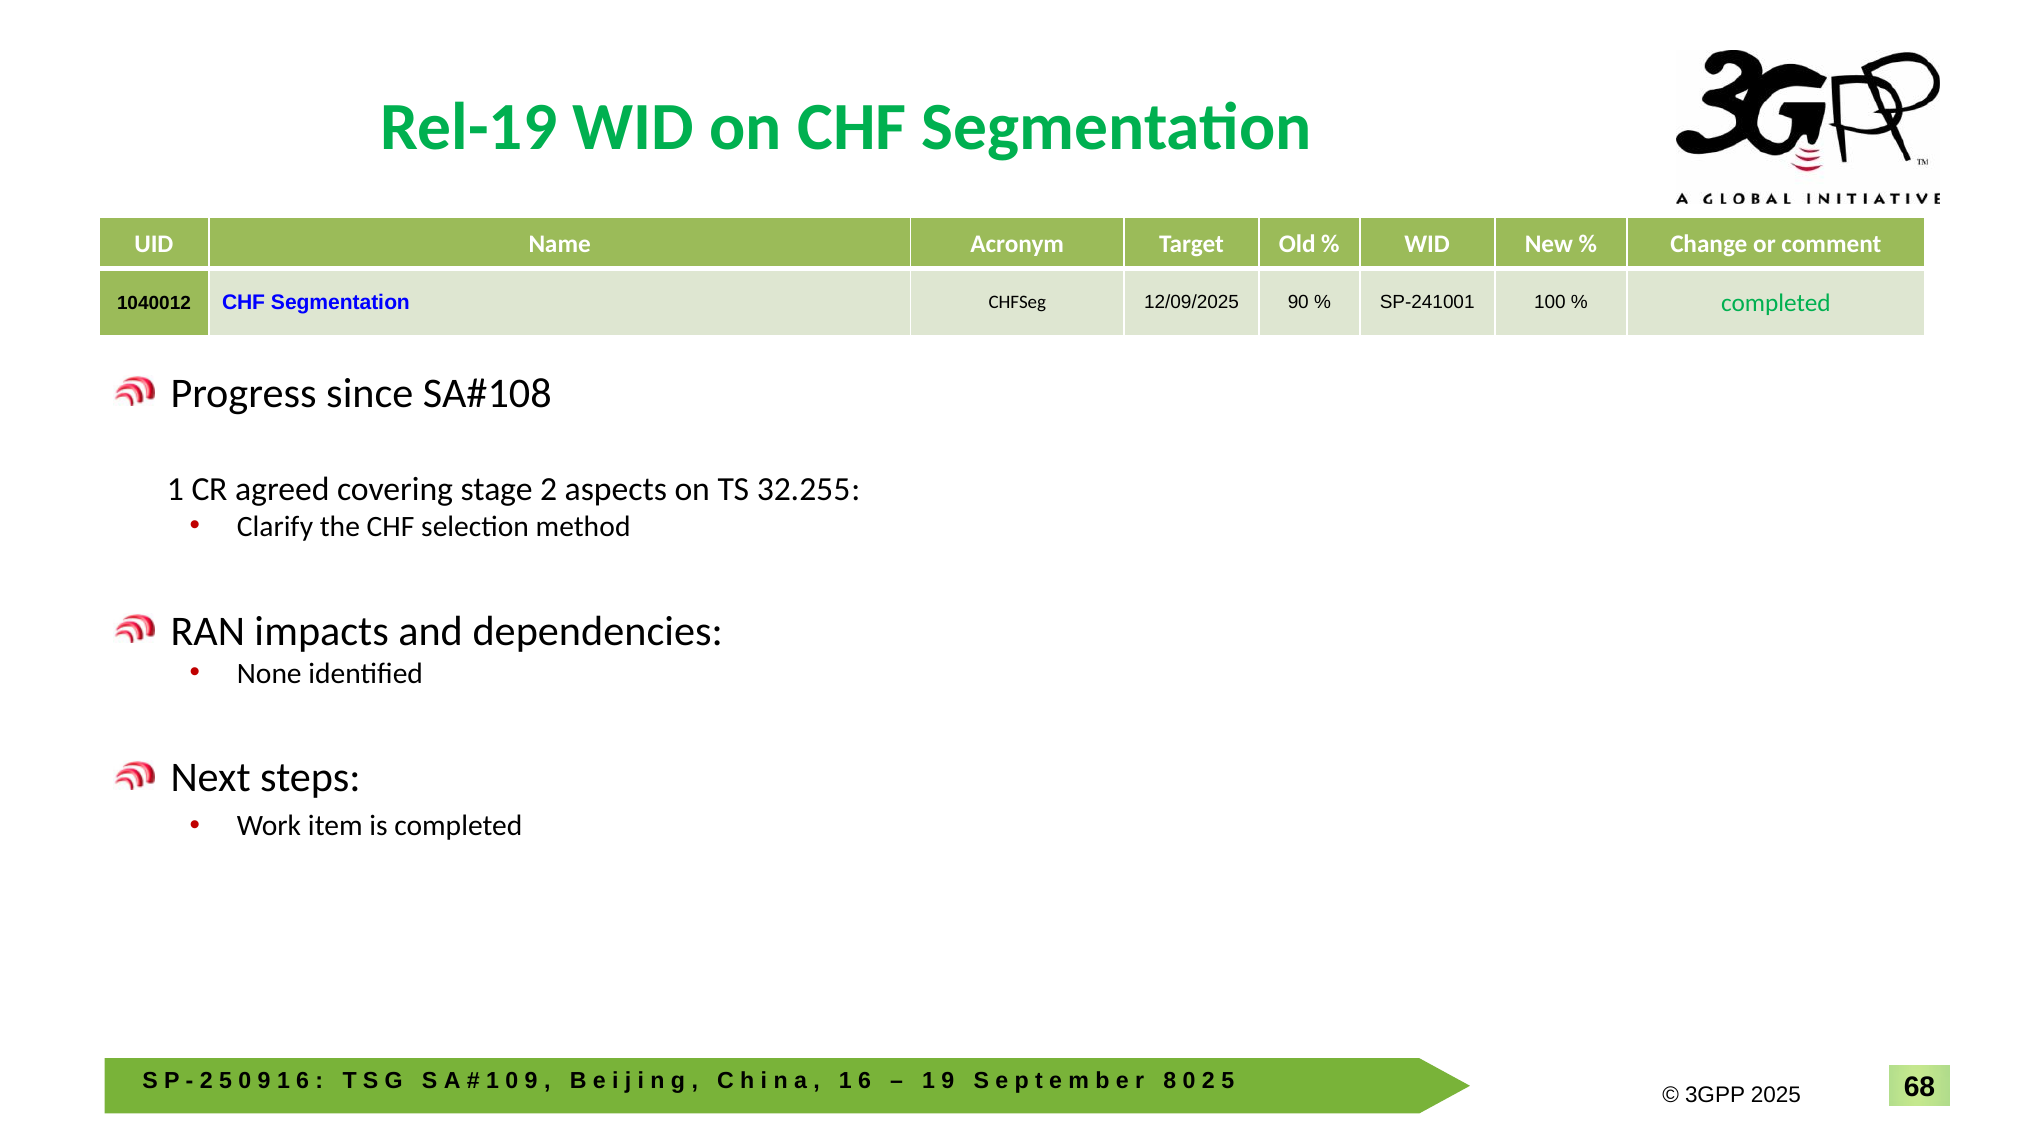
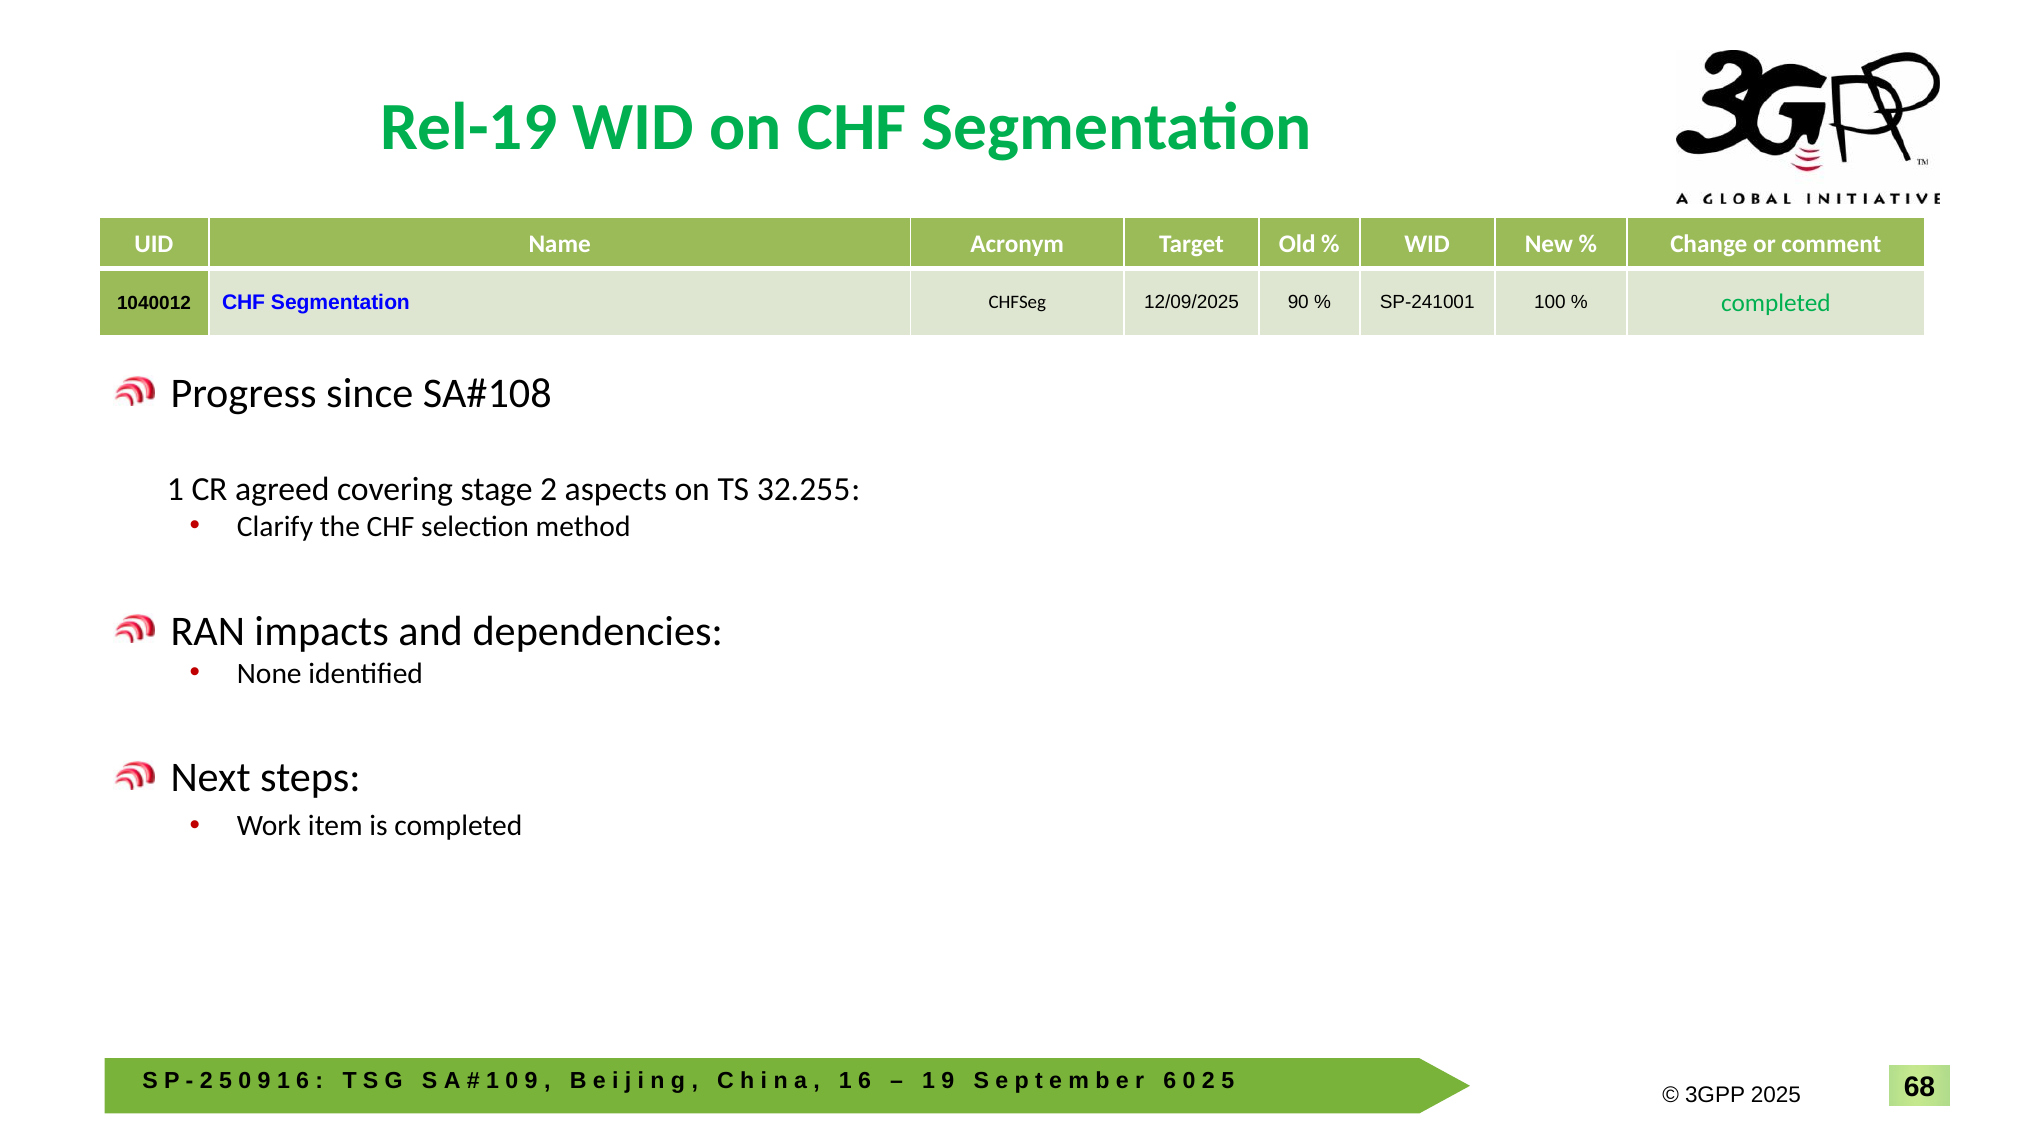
8 at (1170, 1081): 8 -> 6
